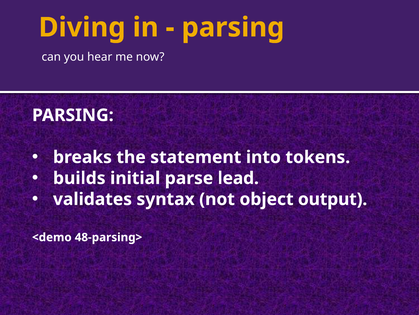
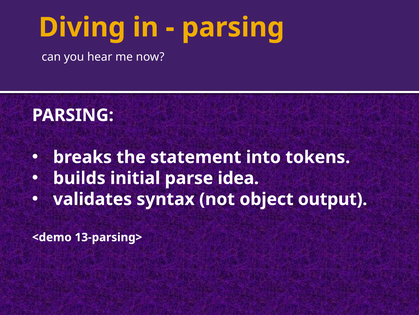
lead: lead -> idea
48-parsing>: 48-parsing> -> 13-parsing>
